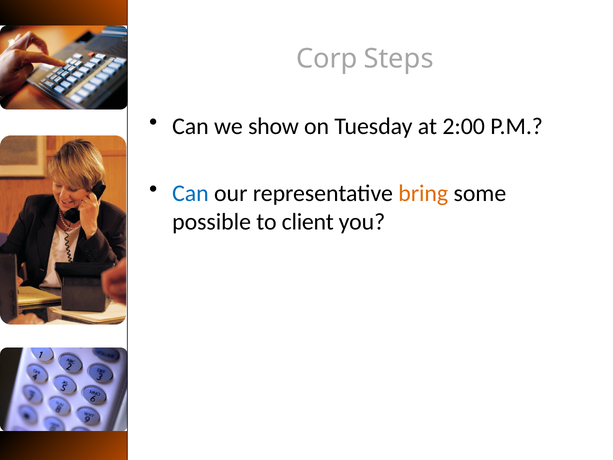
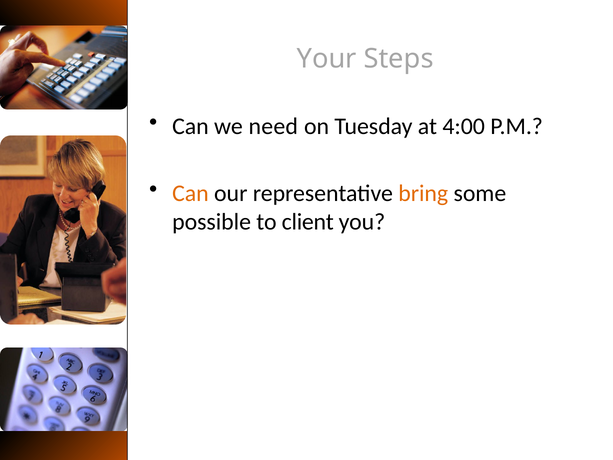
Corp: Corp -> Your
show: show -> need
2:00: 2:00 -> 4:00
Can at (190, 193) colour: blue -> orange
